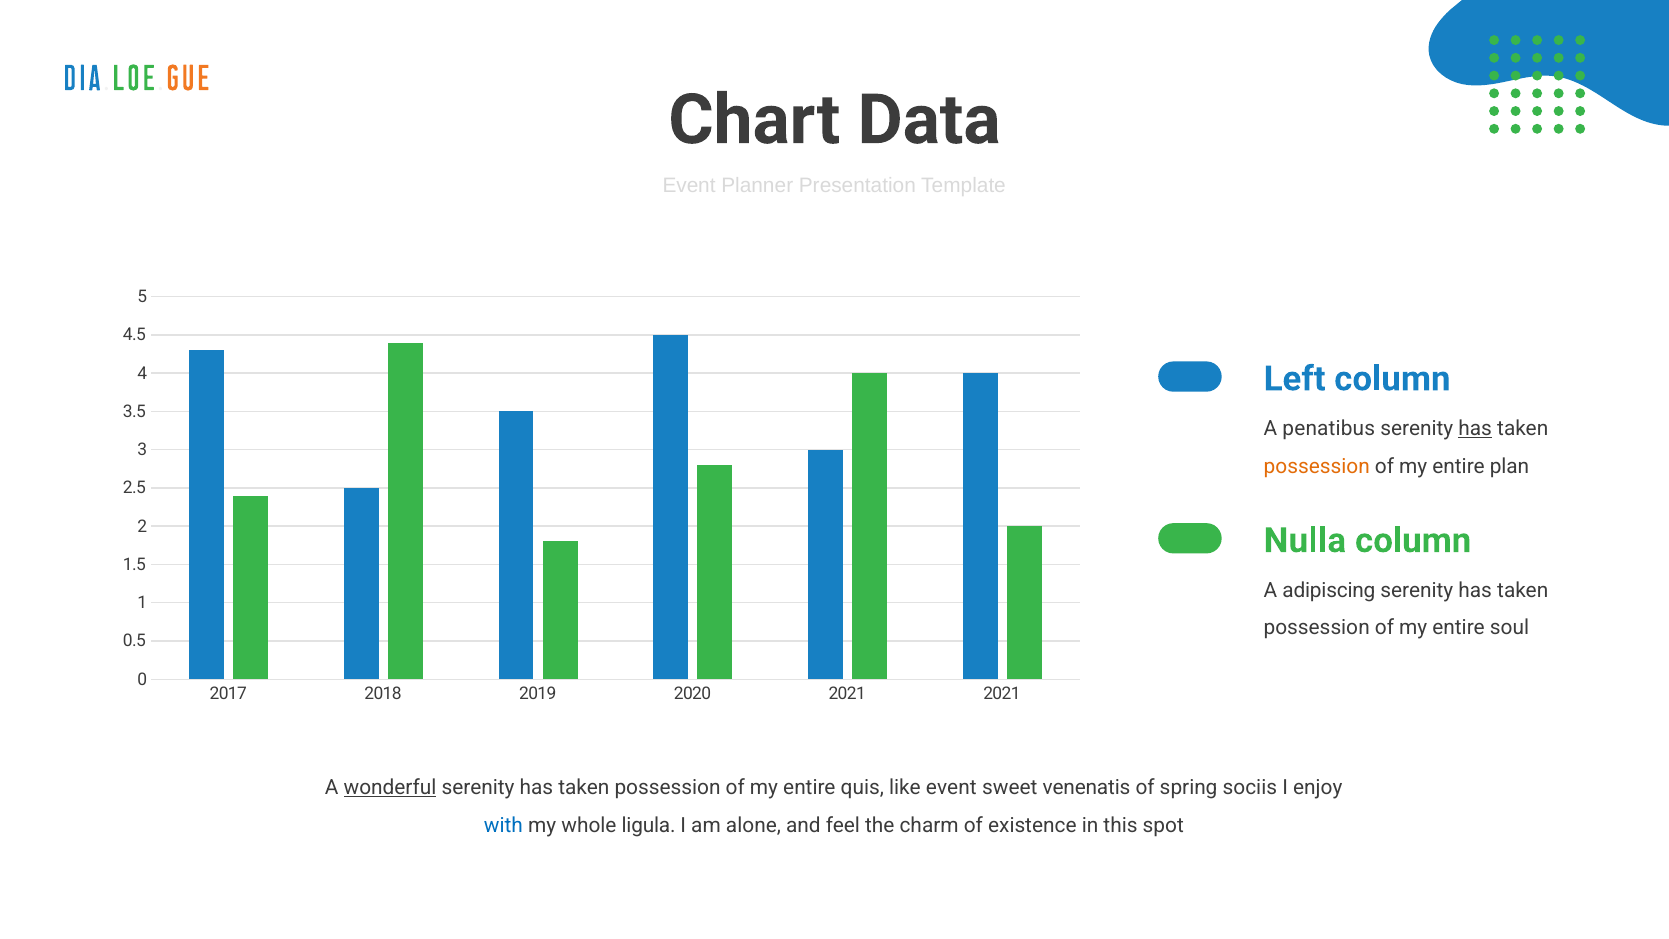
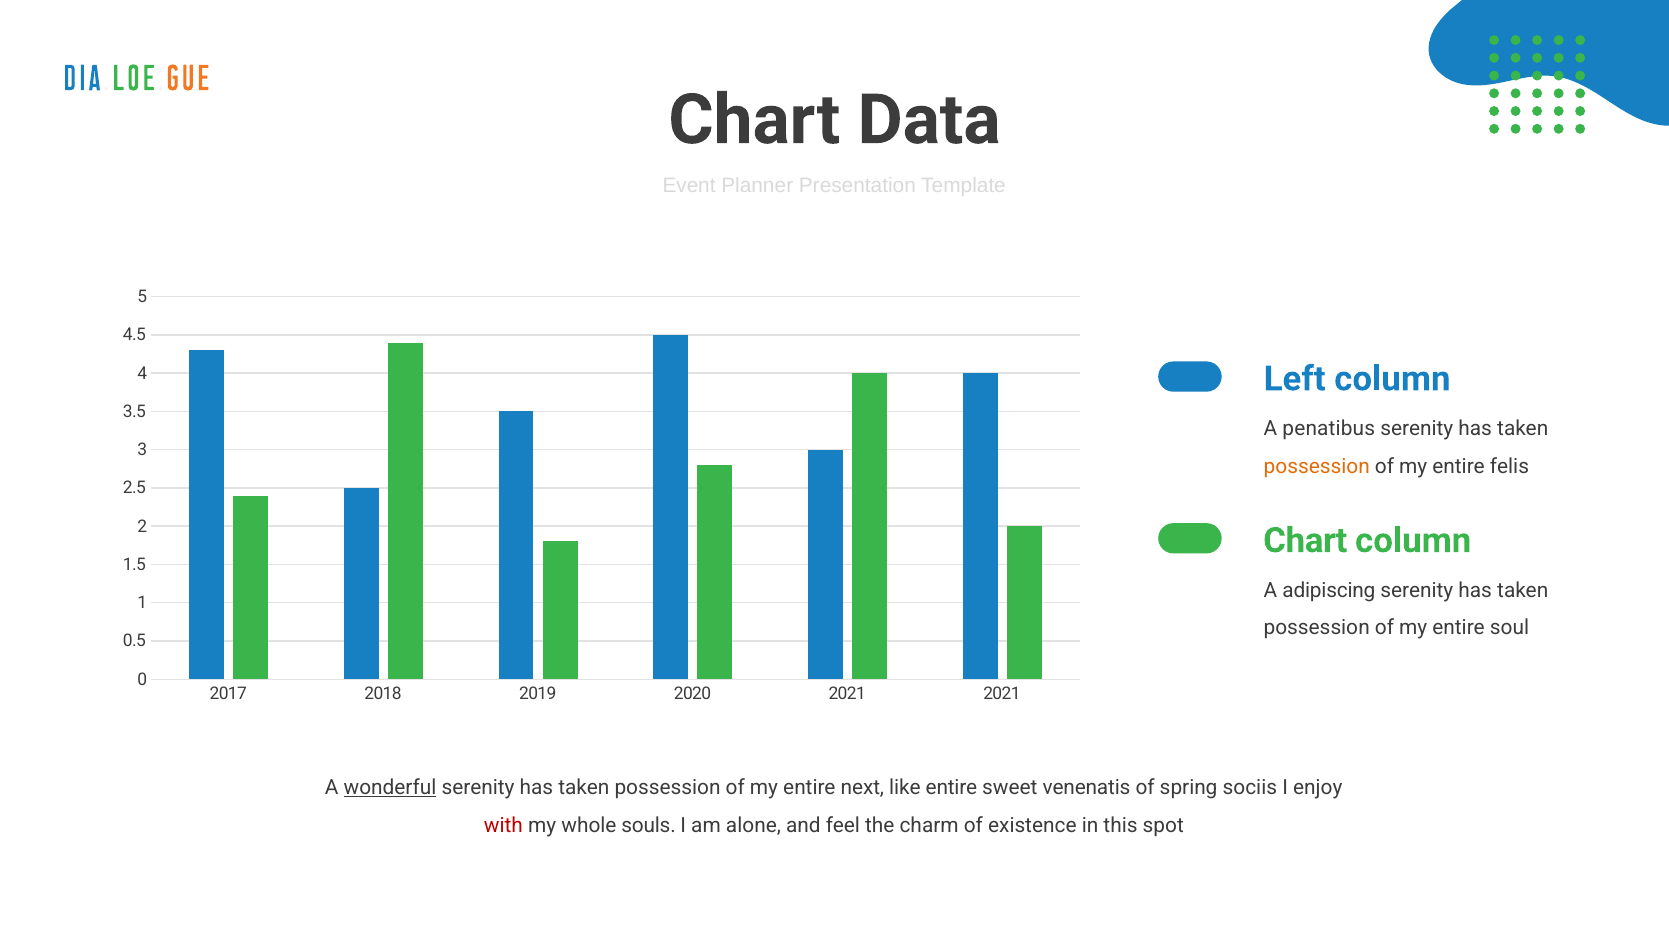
has at (1475, 429) underline: present -> none
plan: plan -> felis
Nulla at (1305, 540): Nulla -> Chart
quis: quis -> next
like event: event -> entire
with colour: blue -> red
ligula: ligula -> souls
